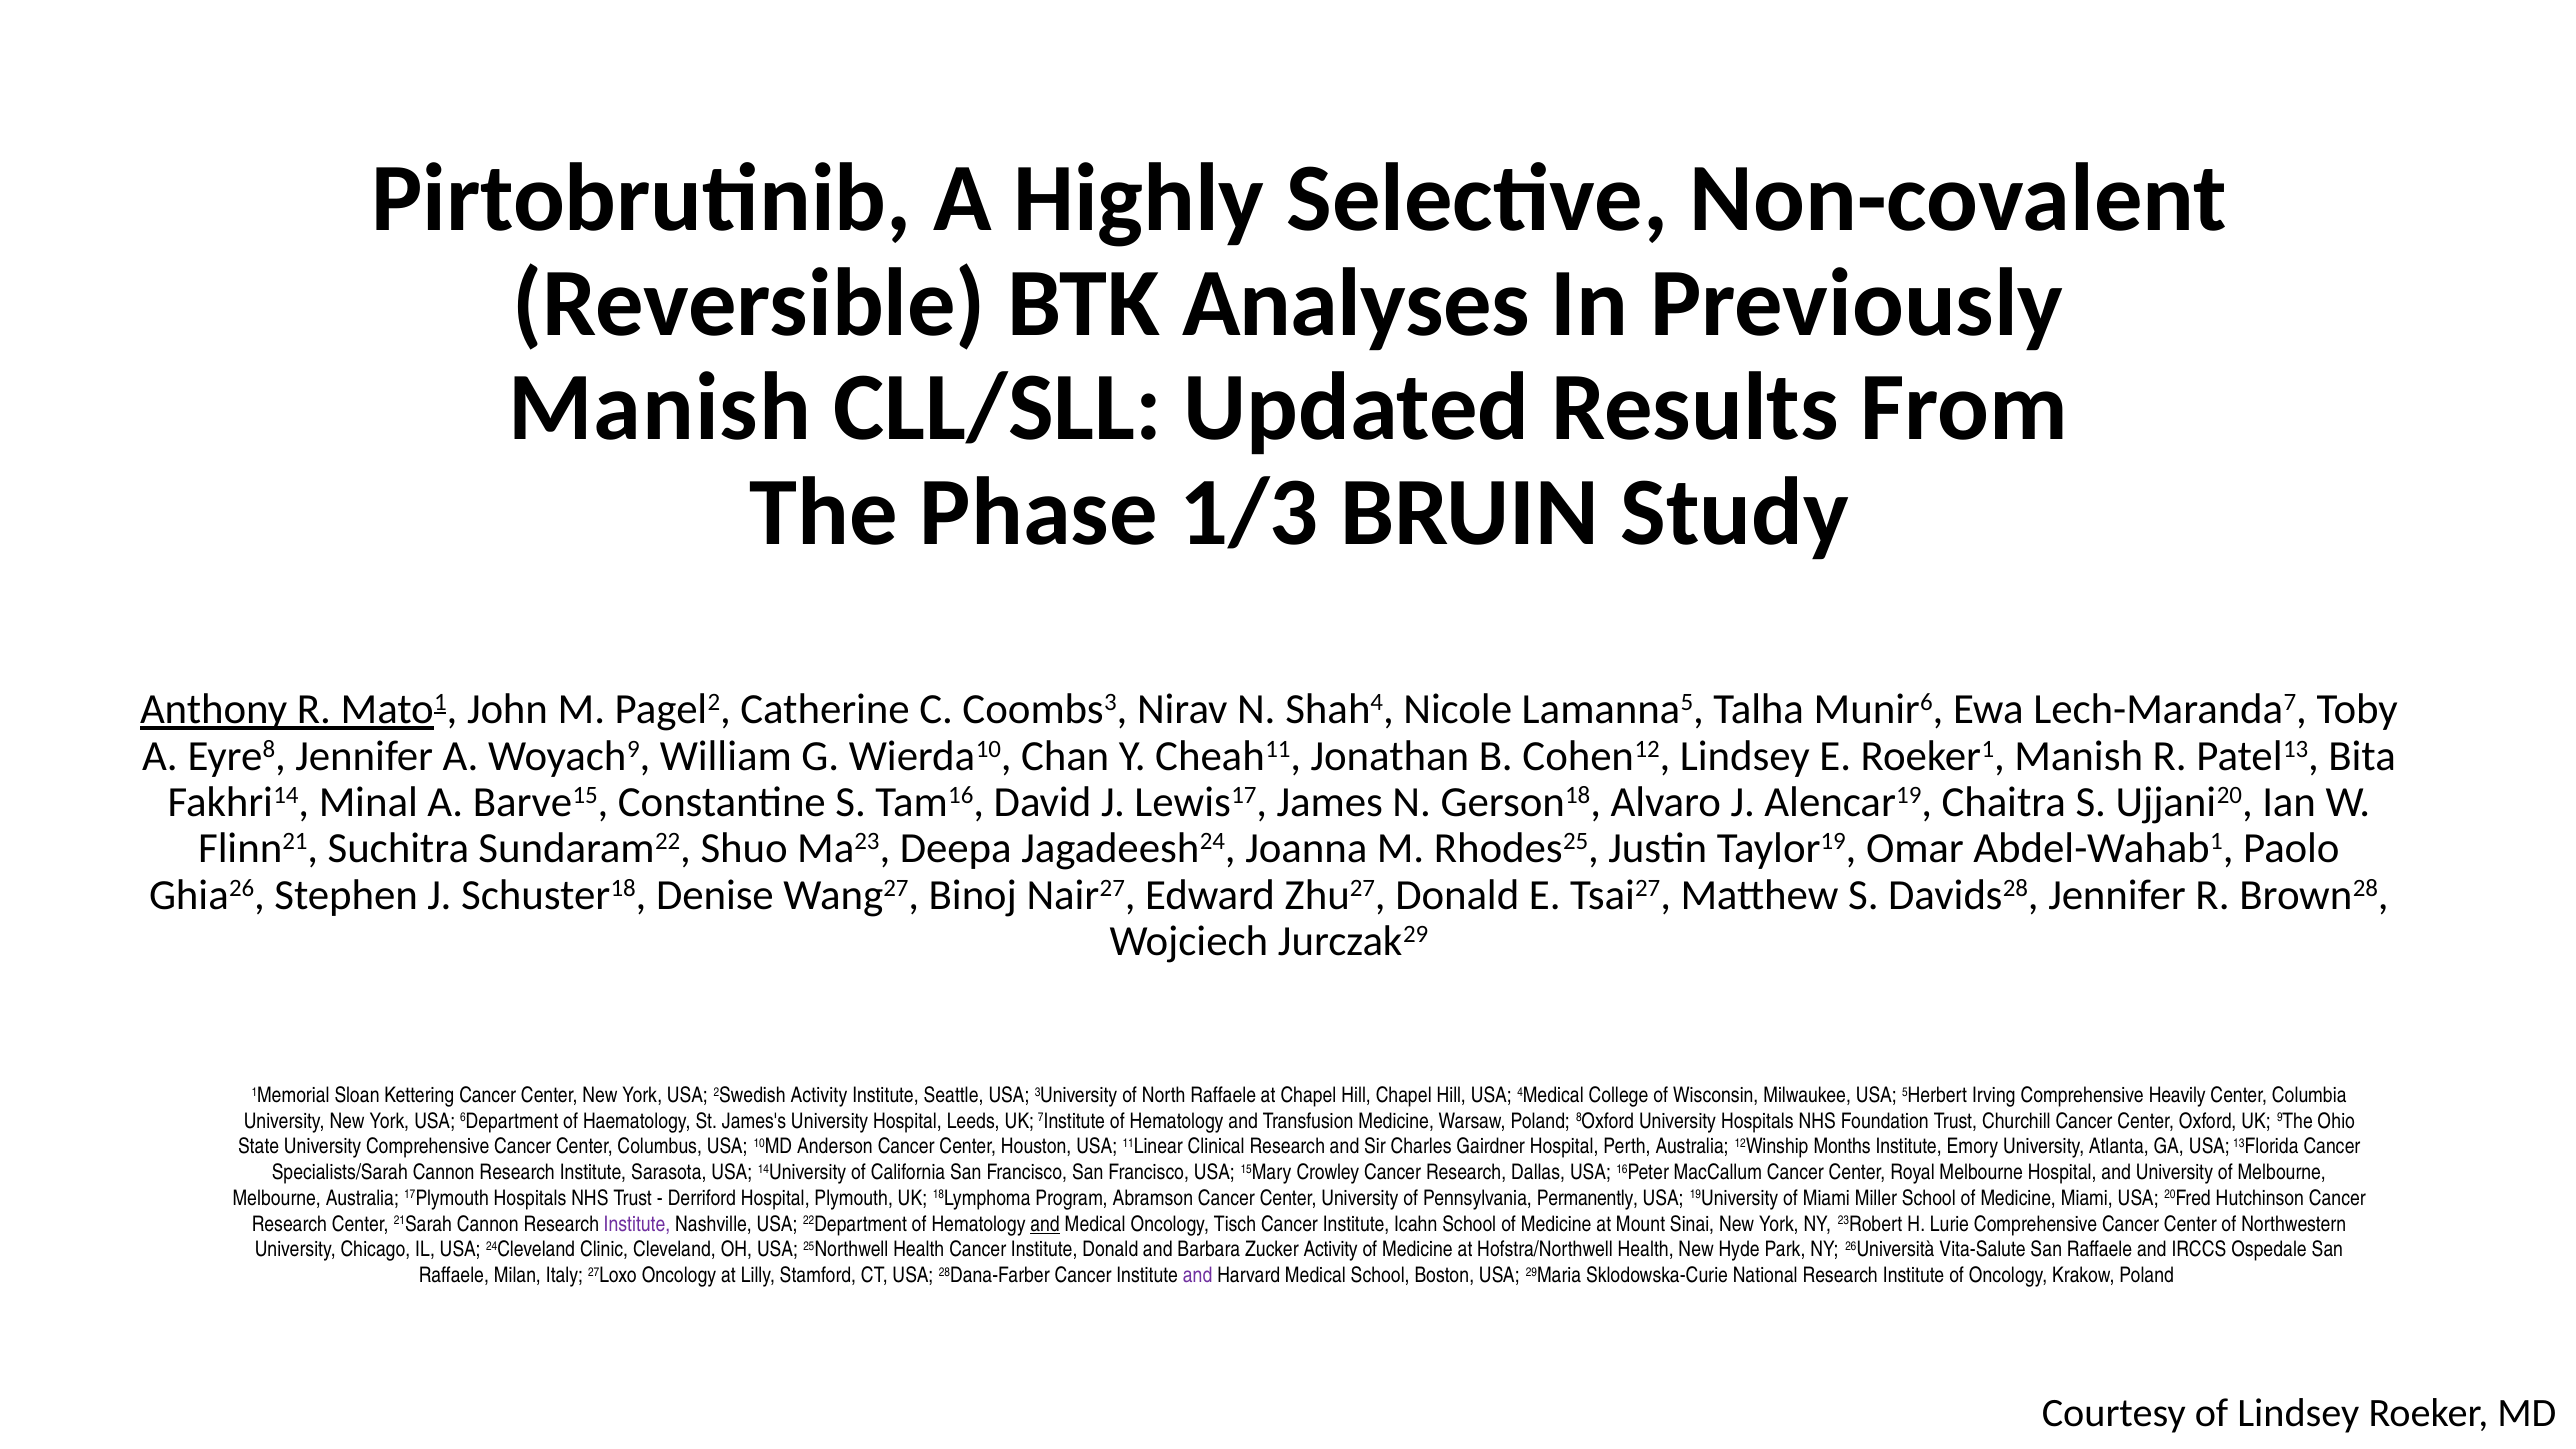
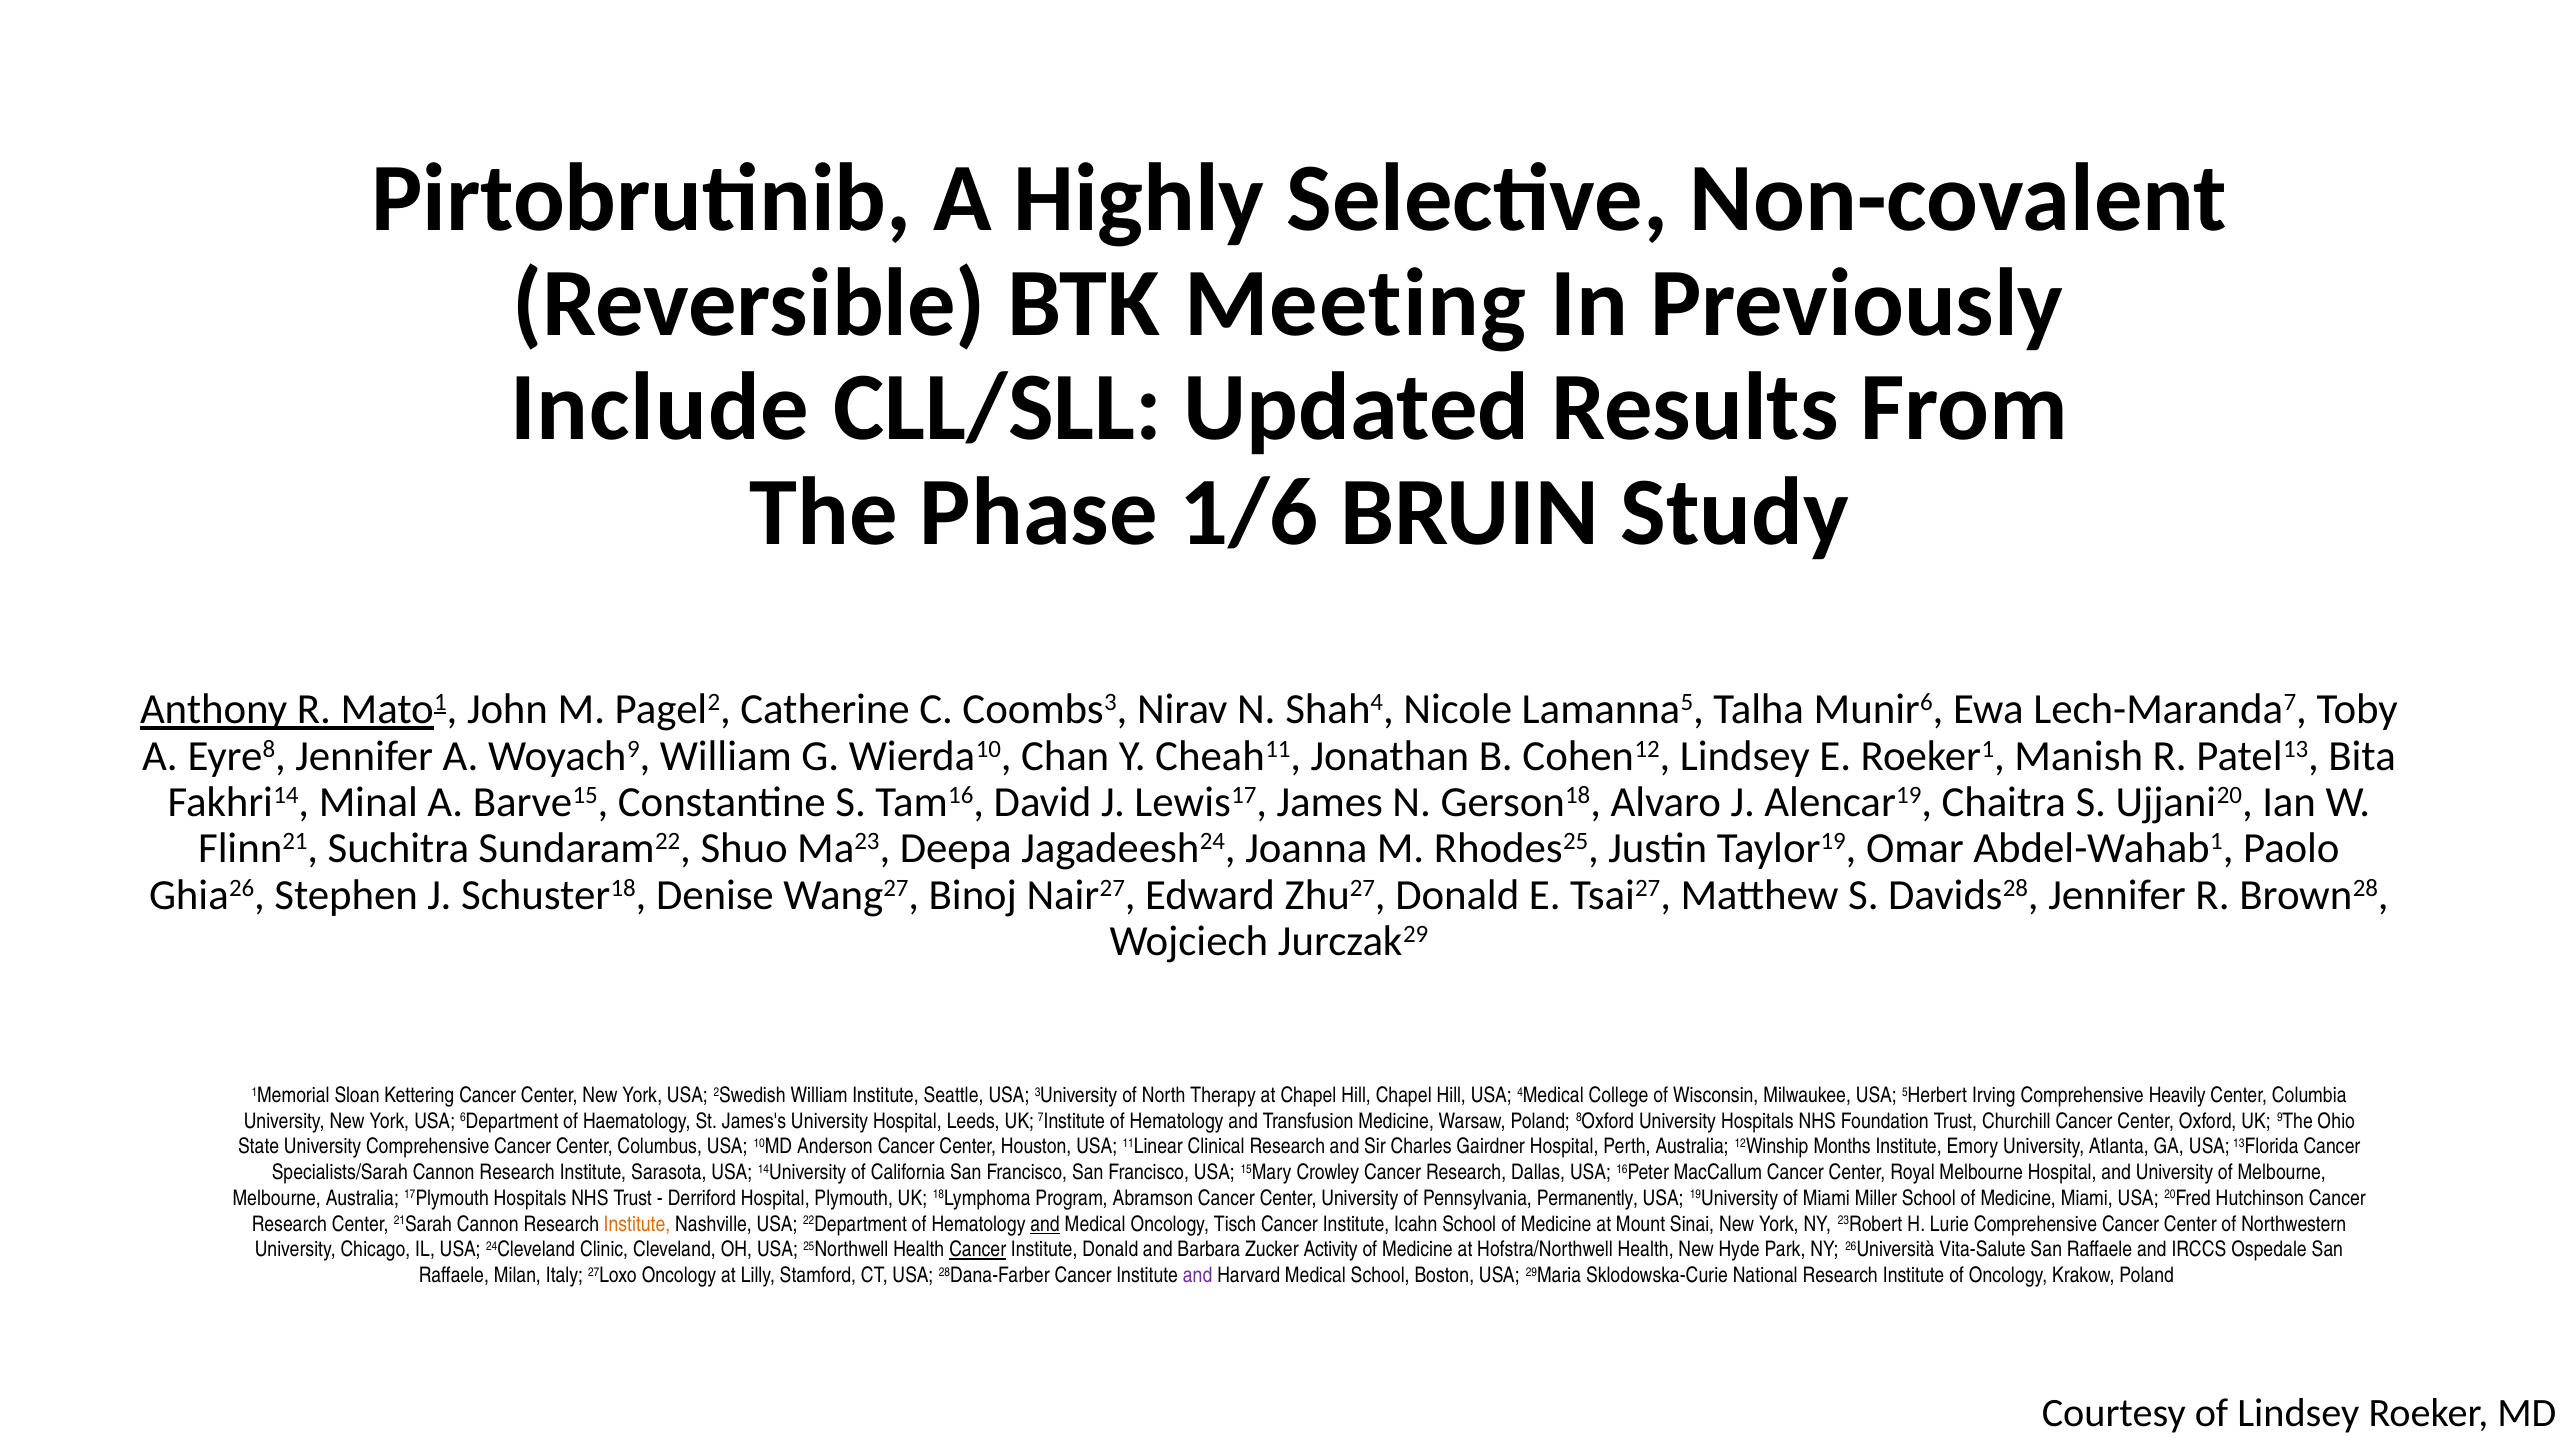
Analyses: Analyses -> Meeting
Manish at (660, 408): Manish -> Include
1/3: 1/3 -> 1/6
2Swedish Activity: Activity -> William
North Raffaele: Raffaele -> Therapy
Institute at (637, 1224) colour: purple -> orange
Cancer at (978, 1250) underline: none -> present
